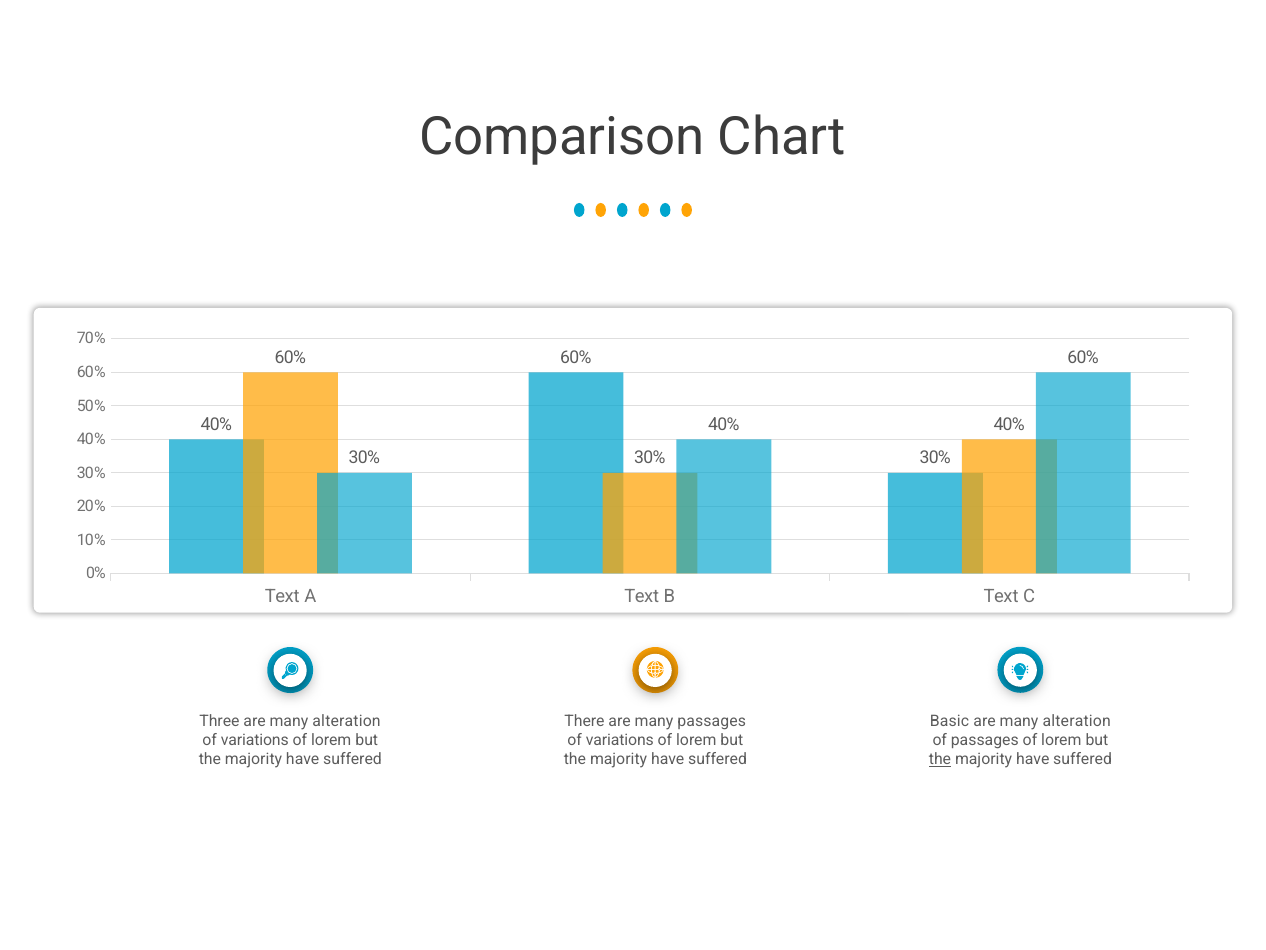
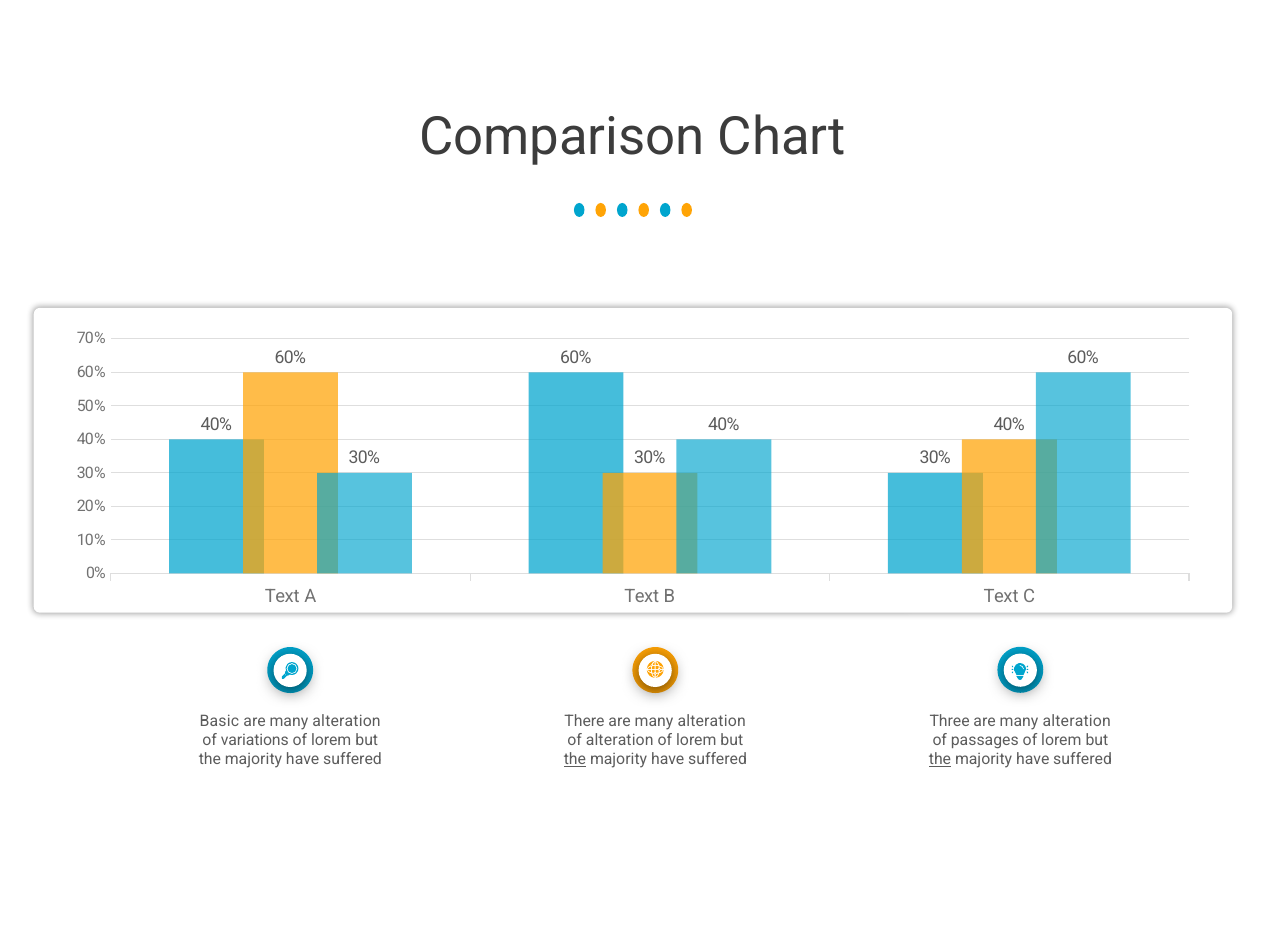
Three: Three -> Basic
There are many passages: passages -> alteration
Basic: Basic -> Three
variations at (620, 740): variations -> alteration
the at (575, 759) underline: none -> present
